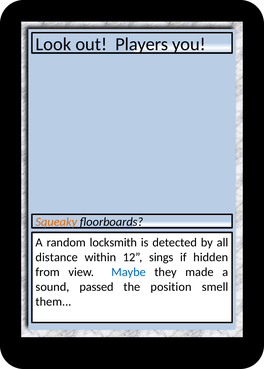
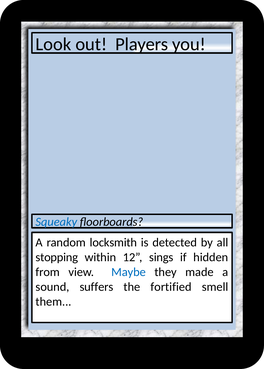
Squeaky colour: orange -> blue
distance: distance -> stopping
passed: passed -> suffers
position: position -> fortified
